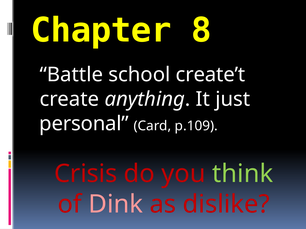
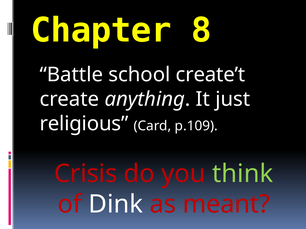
personal: personal -> religious
Dink colour: pink -> white
dislike: dislike -> meant
